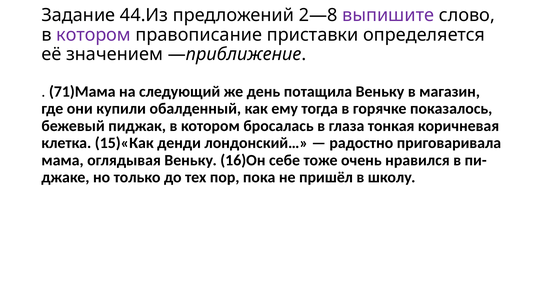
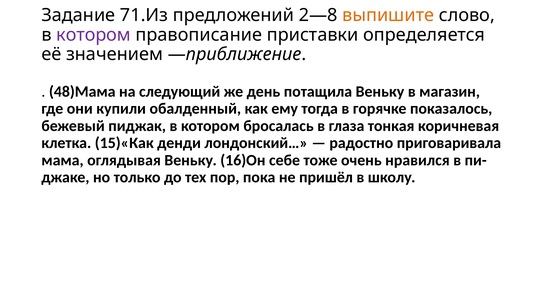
44.Из: 44.Из -> 71.Из
выпишите colour: purple -> orange
71)Мама: 71)Мама -> 48)Мама
